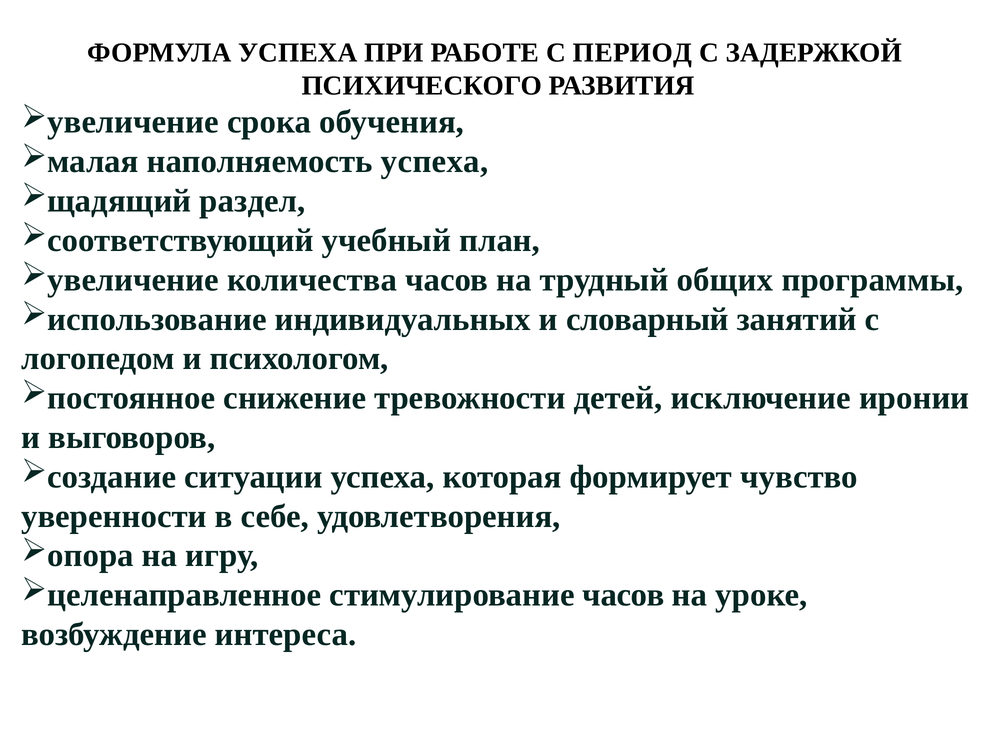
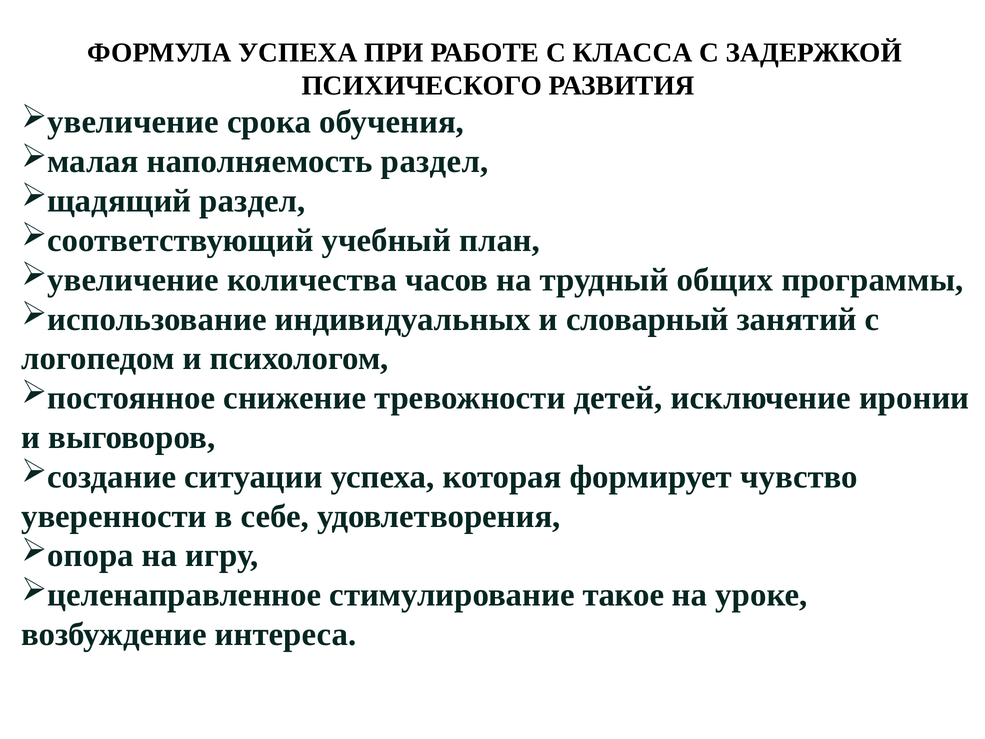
ПЕРИОД: ПЕРИОД -> КЛАССА
наполняемость успеха: успеха -> раздел
стимулирование часов: часов -> такое
